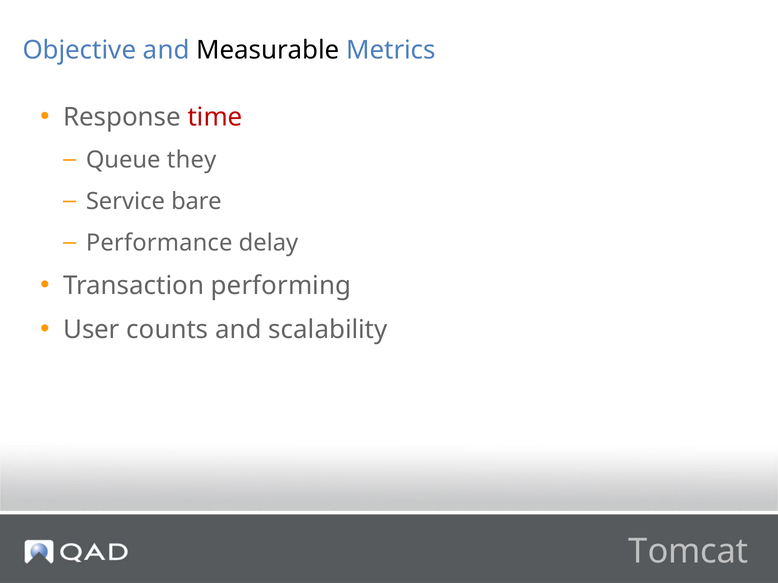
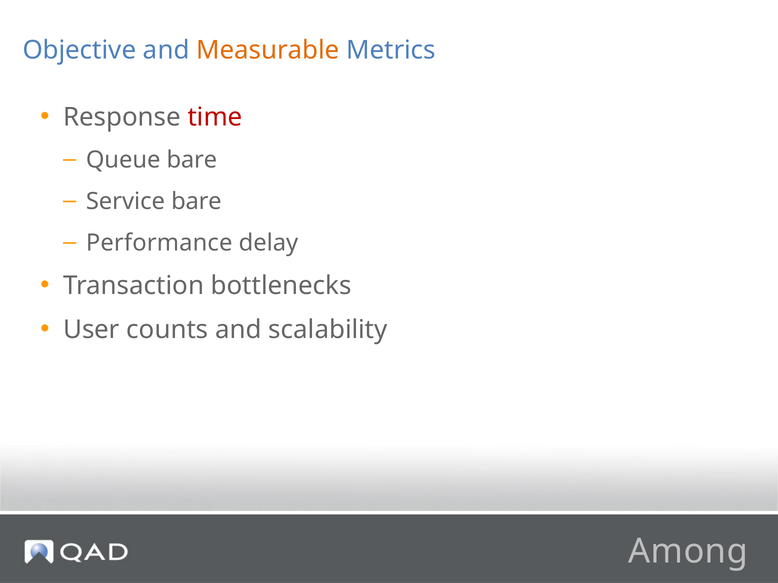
Measurable colour: black -> orange
Queue they: they -> bare
performing: performing -> bottlenecks
Tomcat: Tomcat -> Among
